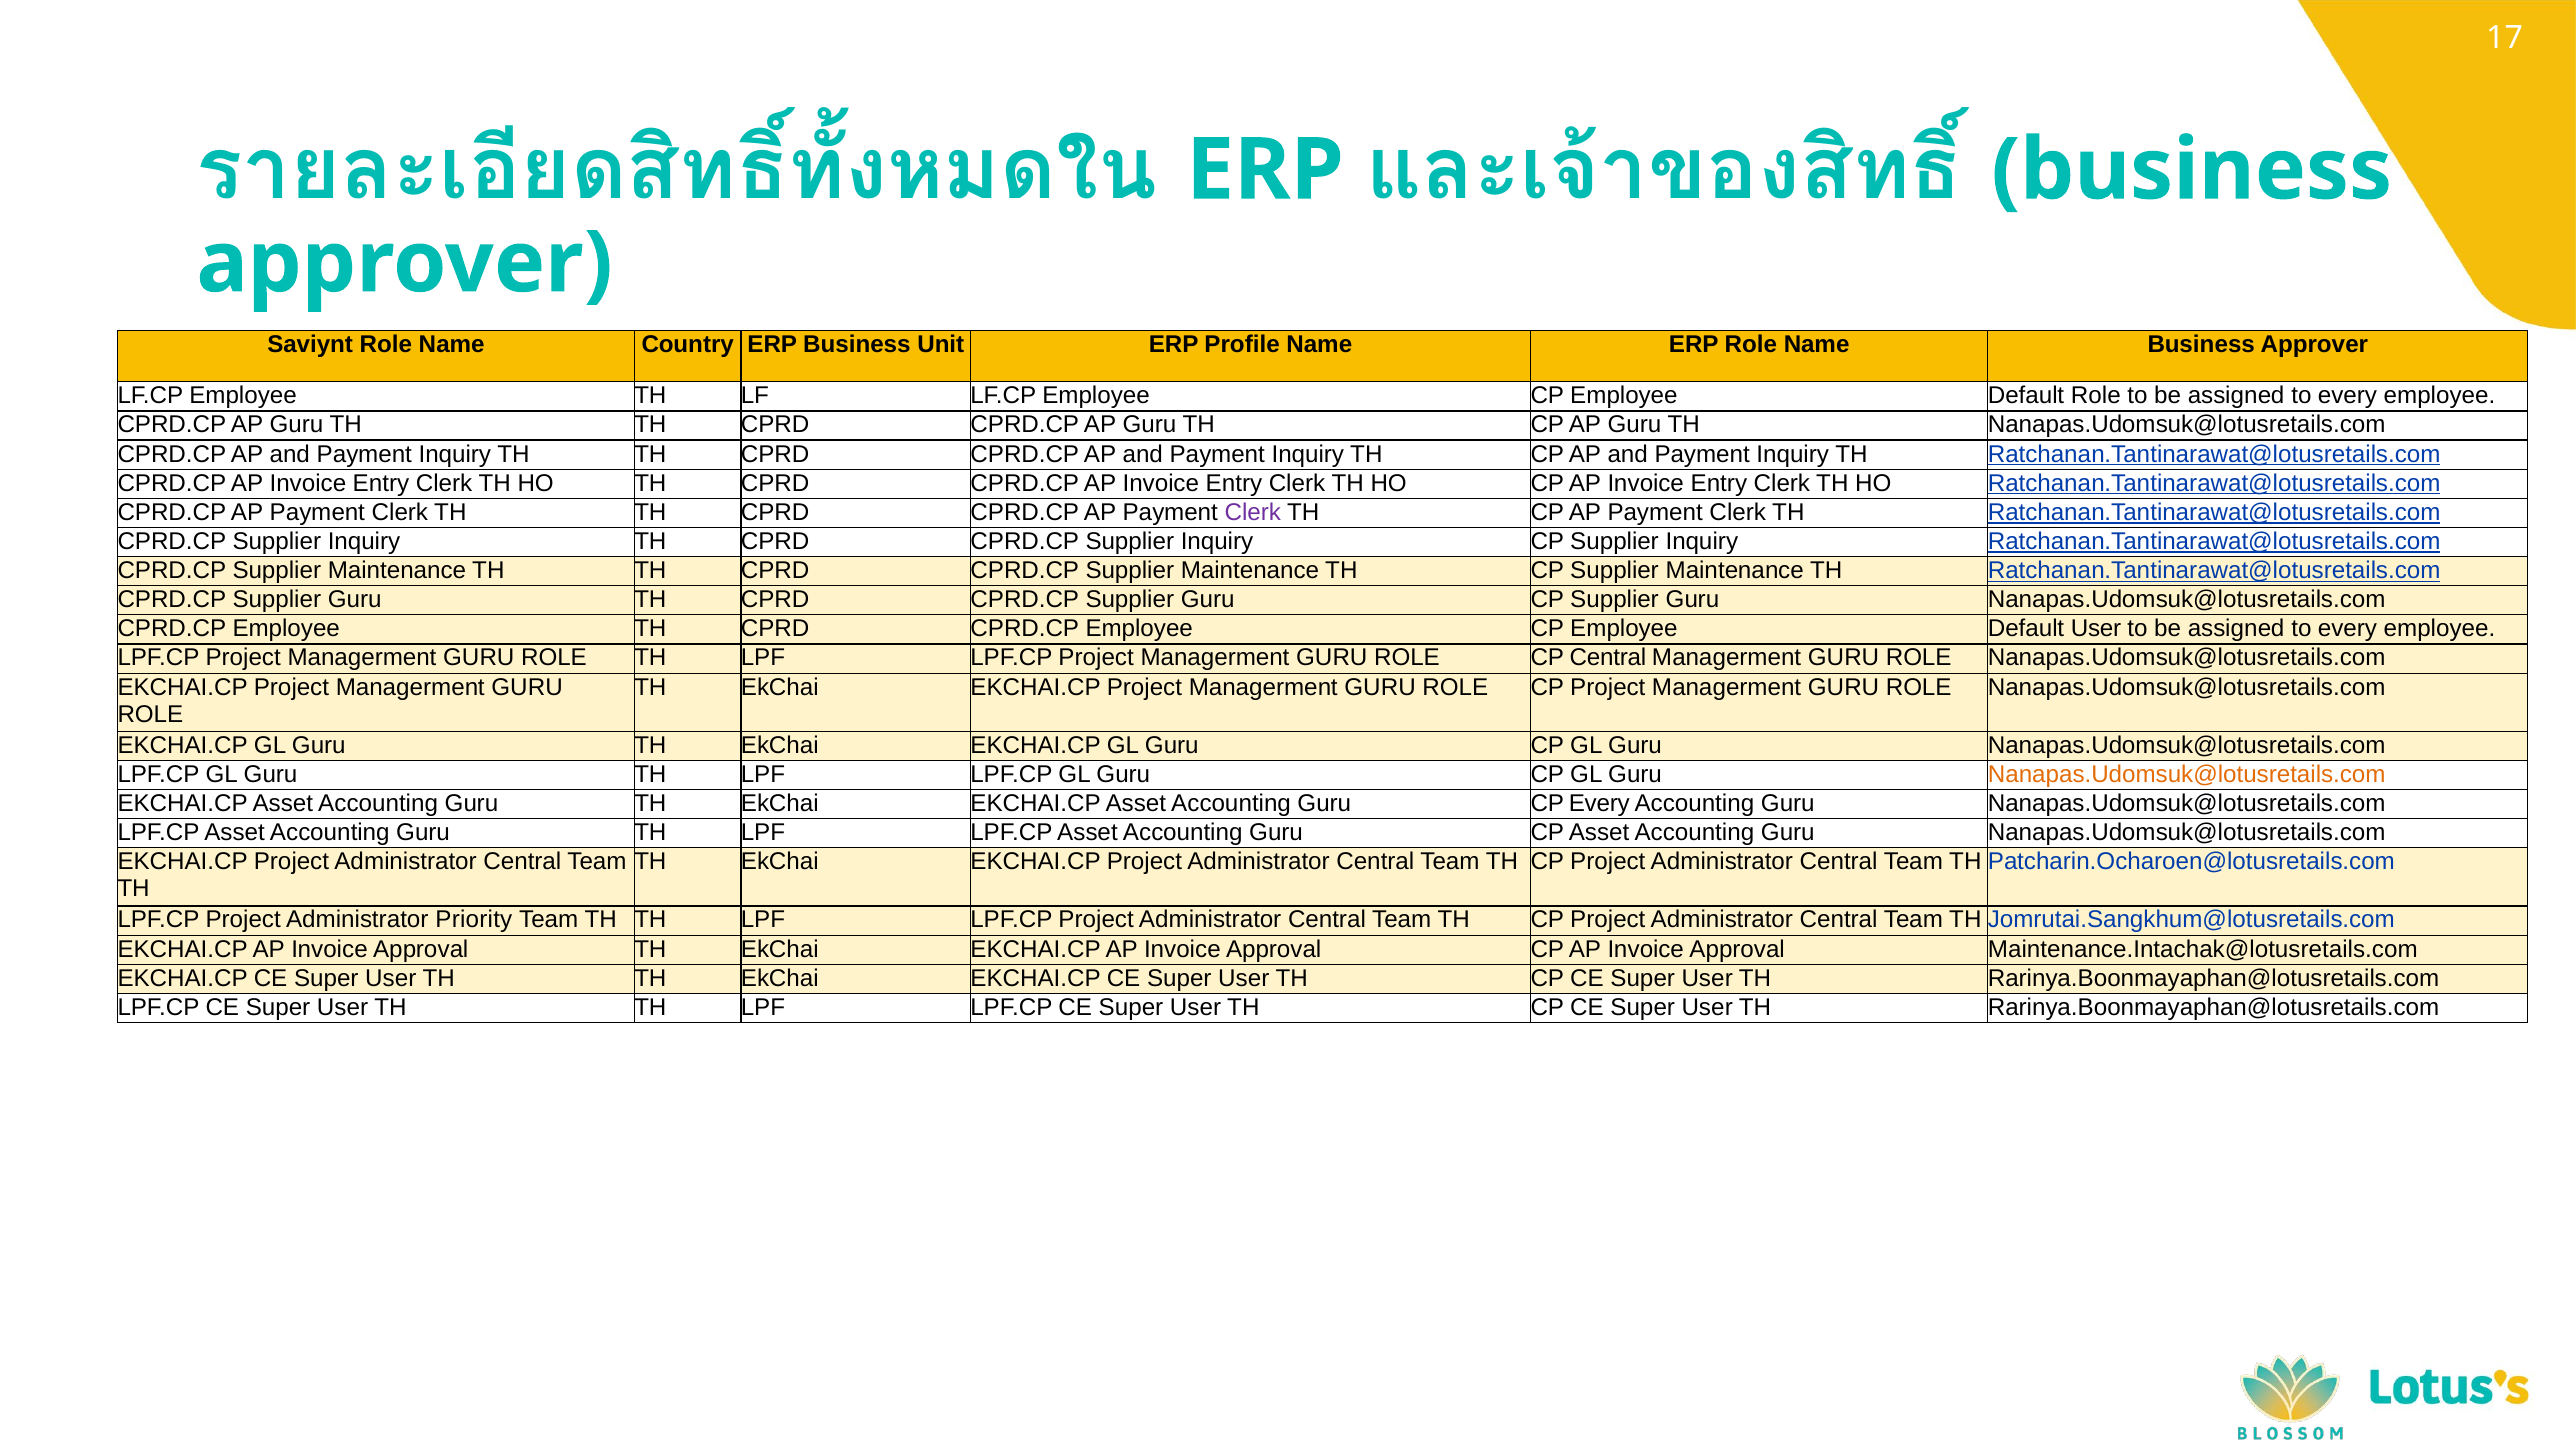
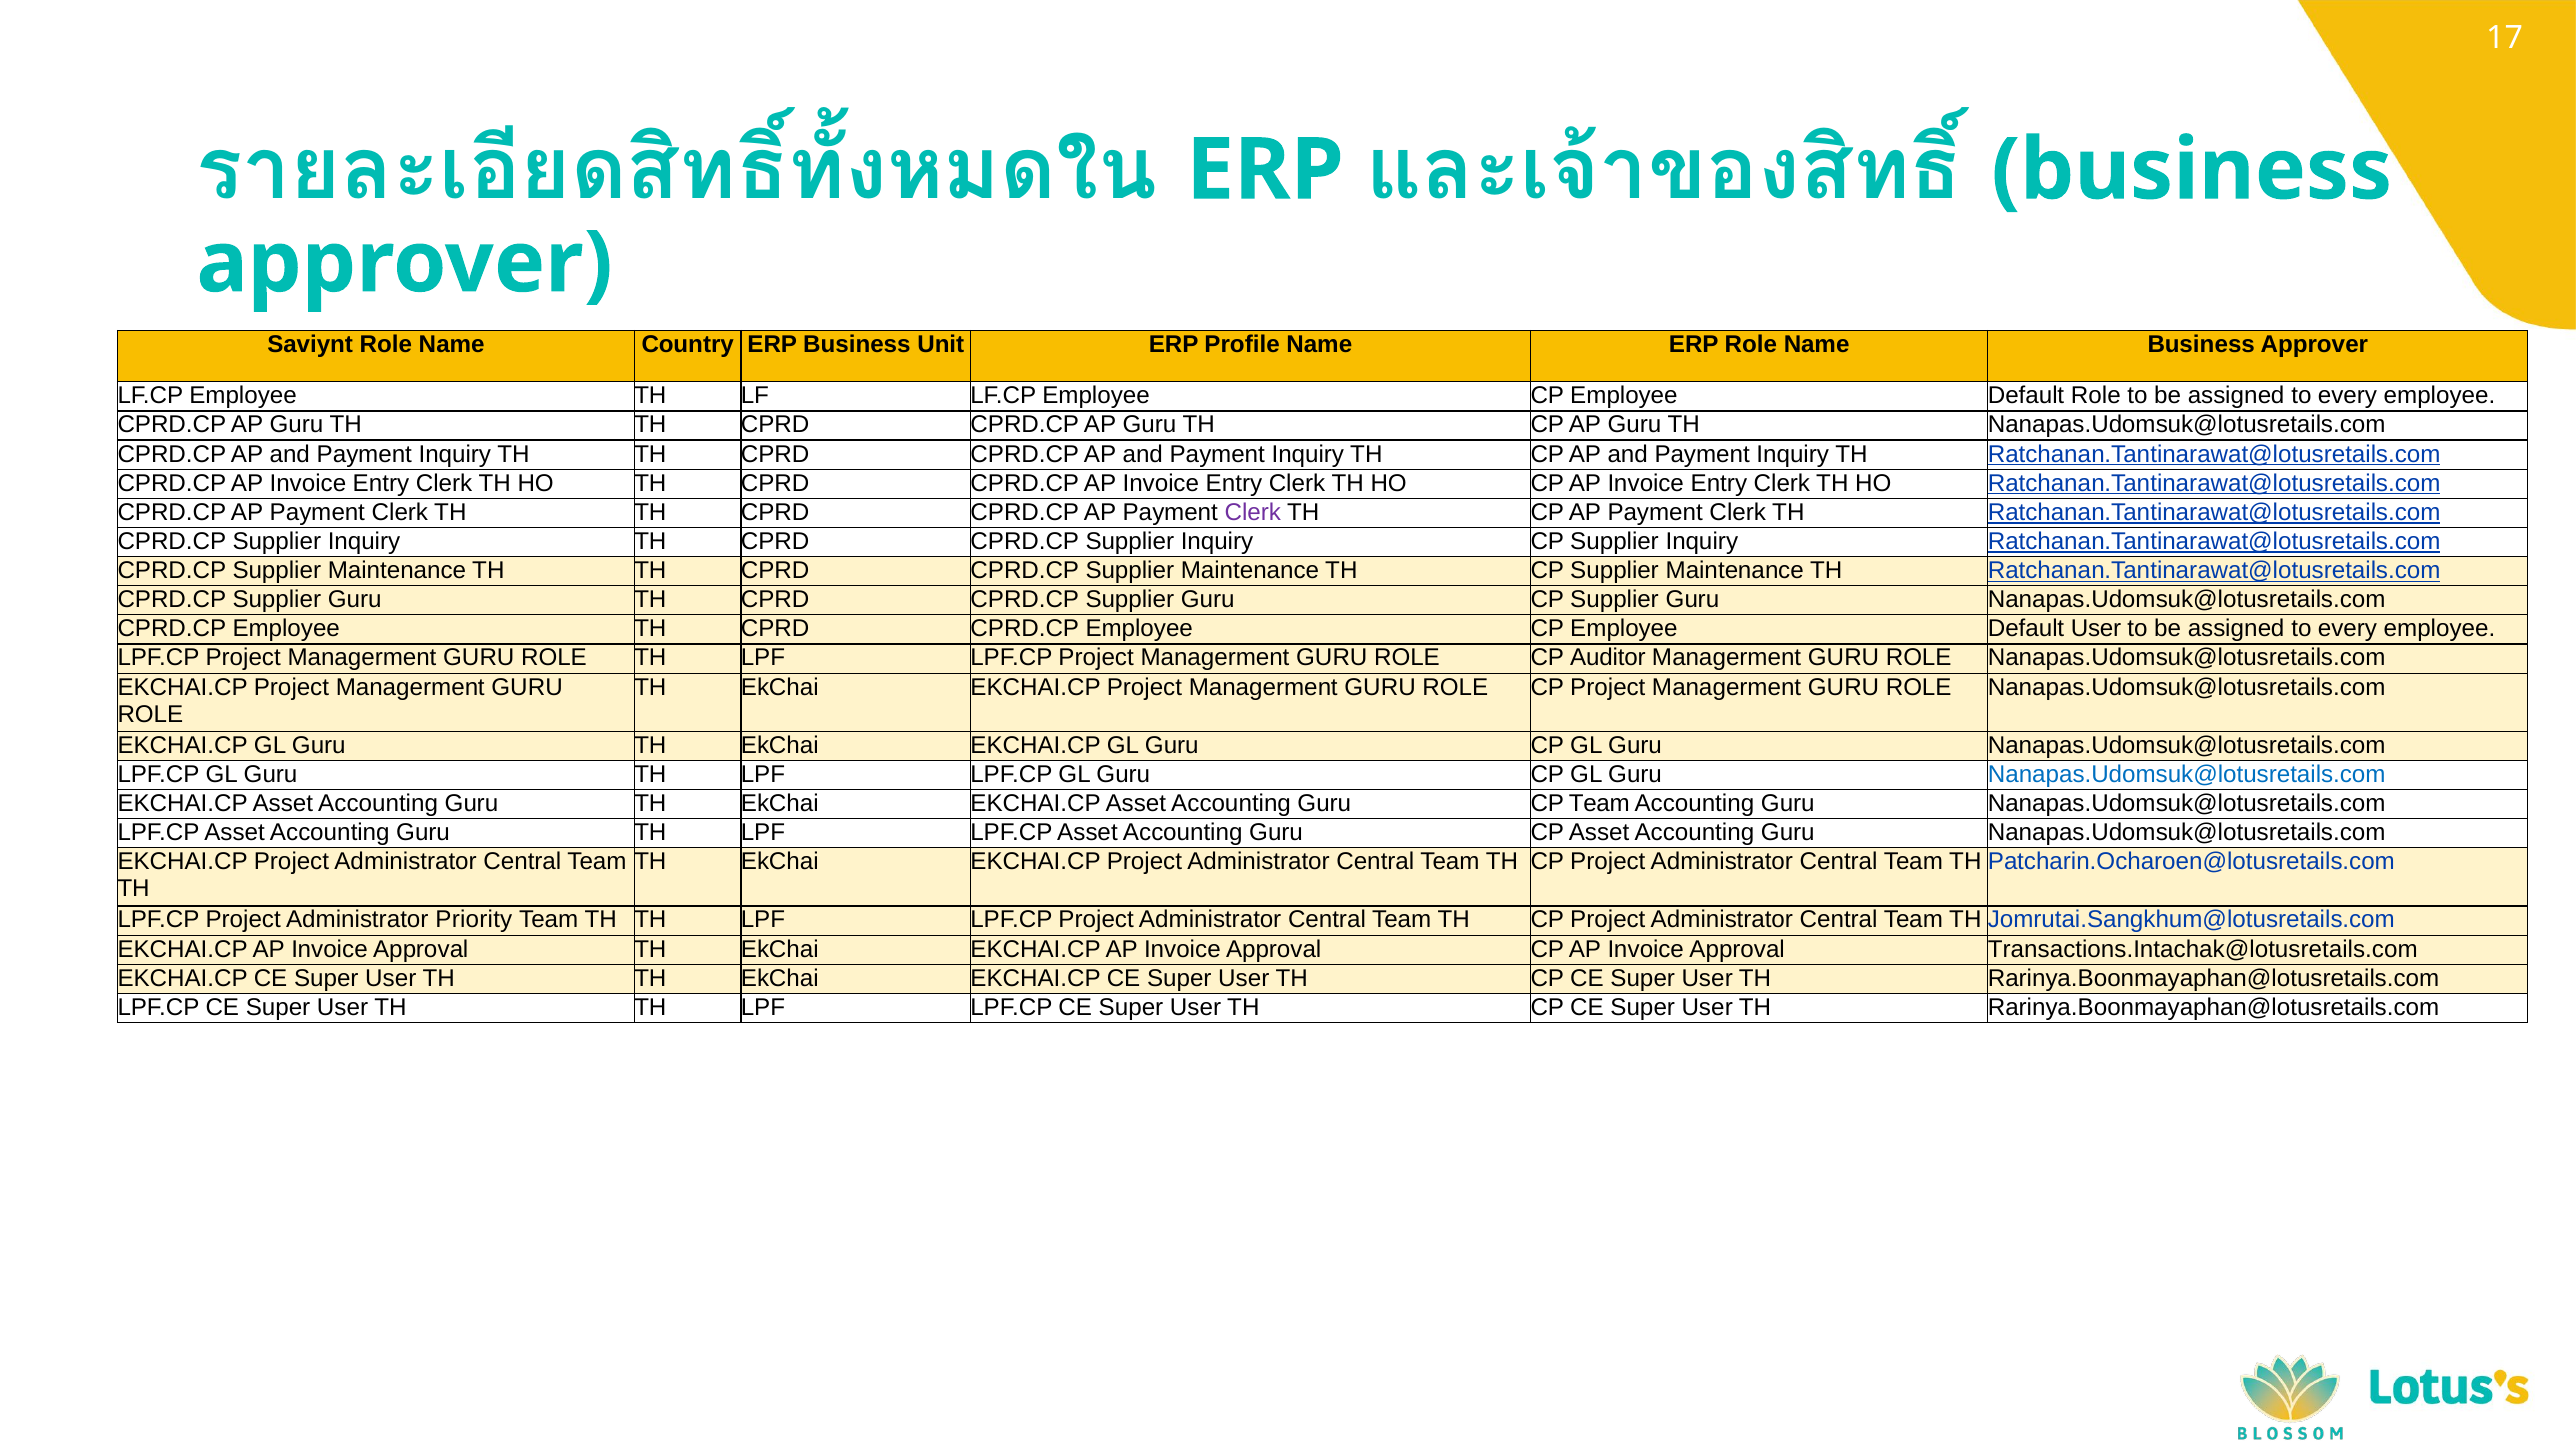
CP Central: Central -> Auditor
Nanapas.Udomsuk@lotusretails.com at (2187, 774) colour: orange -> blue
CP Every: Every -> Team
Maintenance.Intachak@lotusretails.com: Maintenance.Intachak@lotusretails.com -> Transactions.Intachak@lotusretails.com
